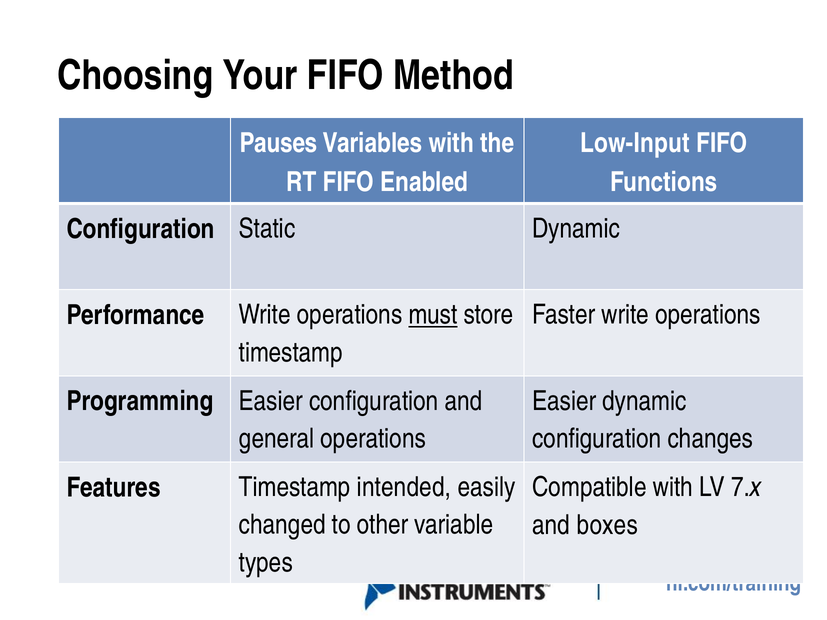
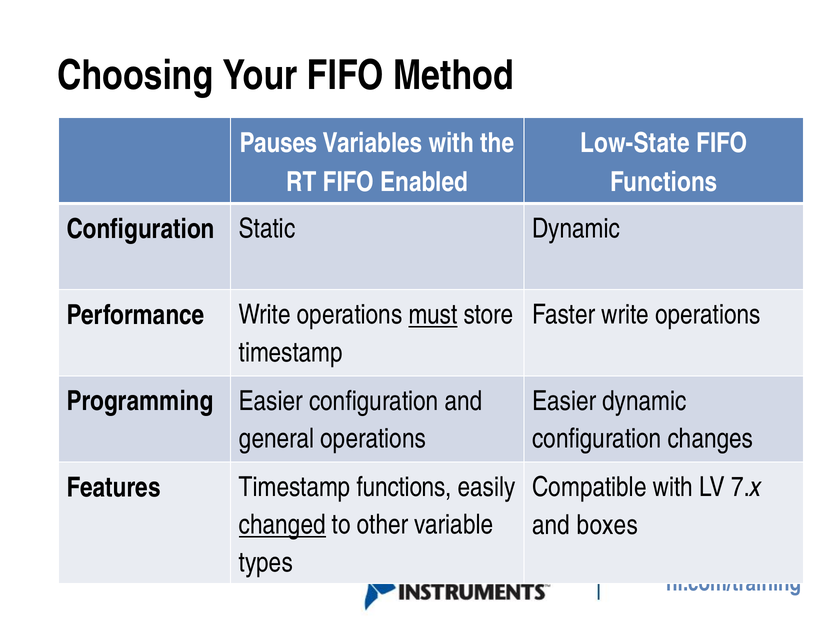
Low-Input: Low-Input -> Low-State
Timestamp intended: intended -> functions
changed underline: none -> present
